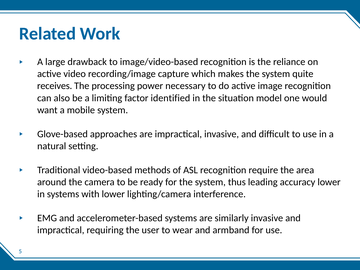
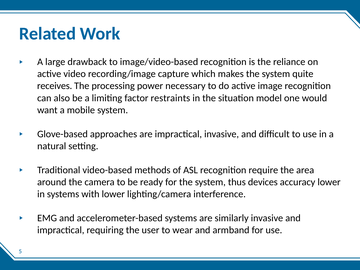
identified: identified -> restraints
leading: leading -> devices
